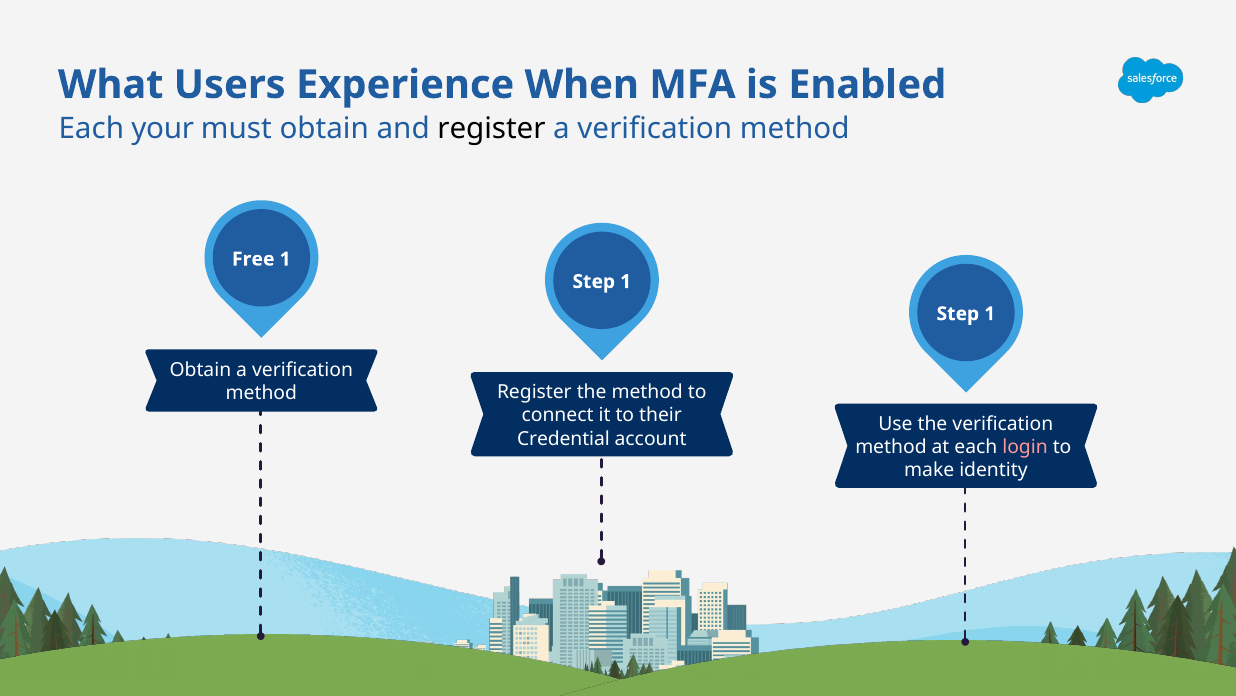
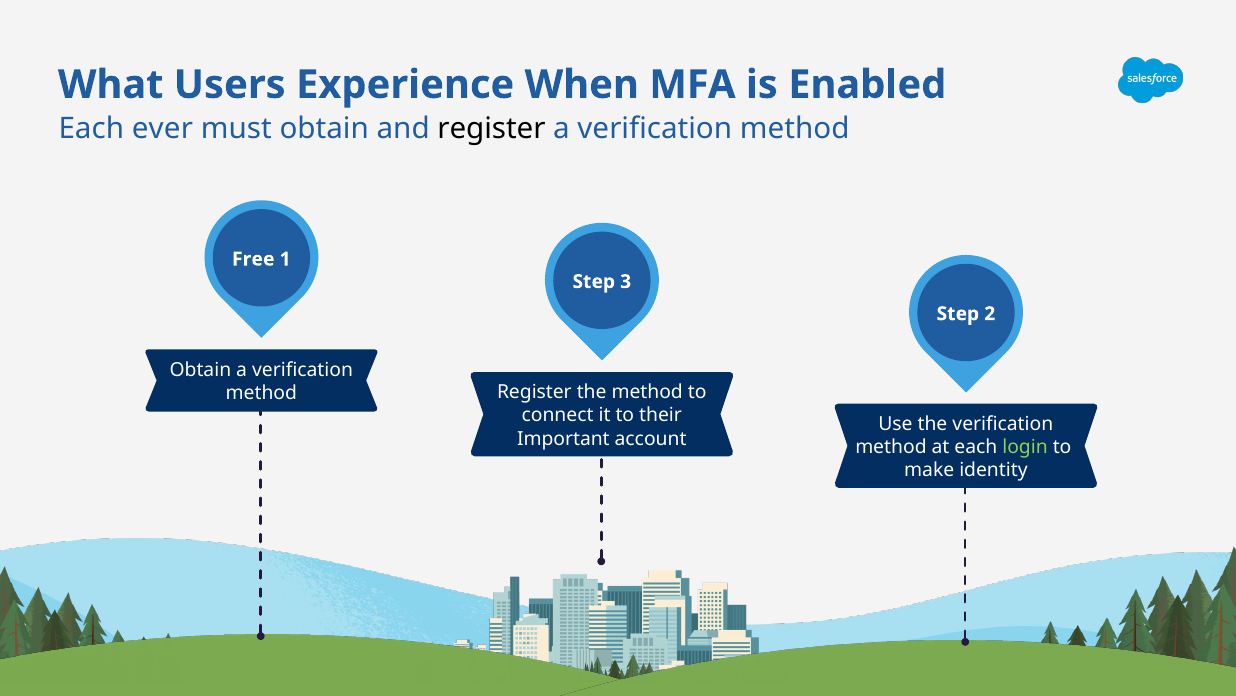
your: your -> ever
1 at (626, 281): 1 -> 3
1 at (990, 314): 1 -> 2
Credential: Credential -> Important
login colour: pink -> light green
